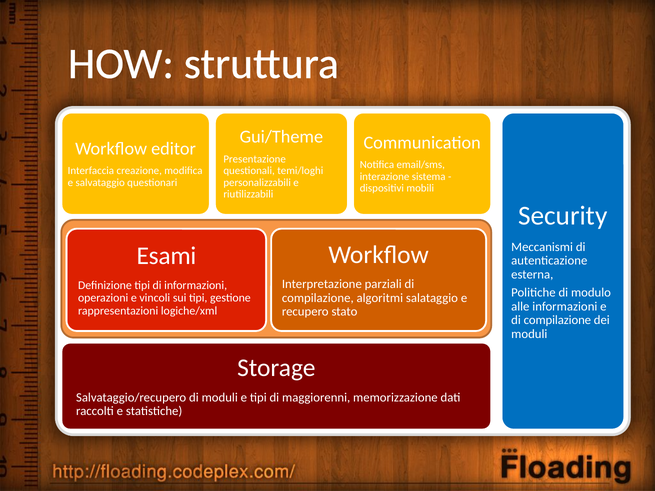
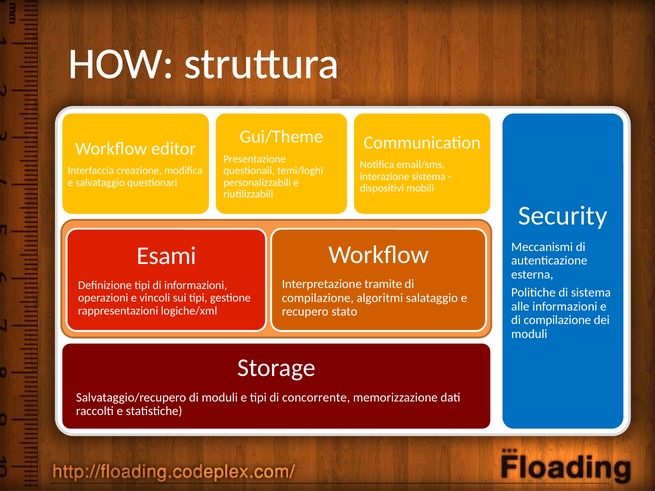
parziali: parziali -> tramite
di modulo: modulo -> sistema
maggiorenni: maggiorenni -> concorrente
